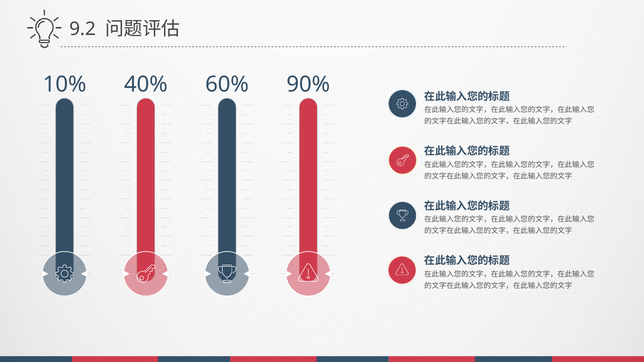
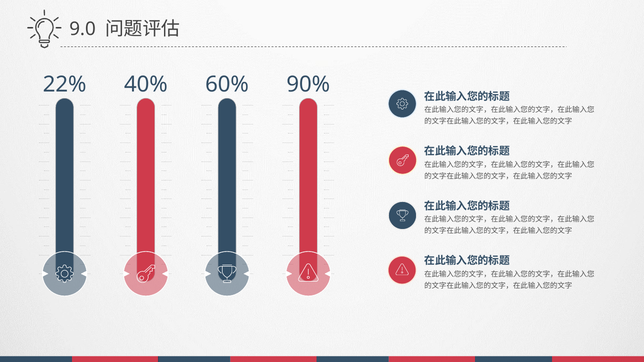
9.2: 9.2 -> 9.0
10%: 10% -> 22%
